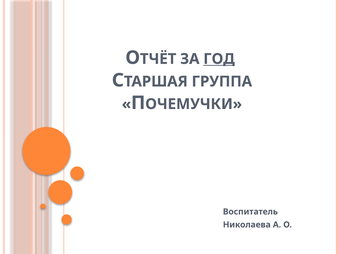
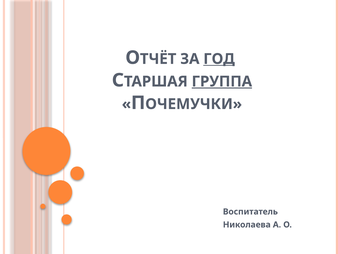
ГРУППА underline: none -> present
